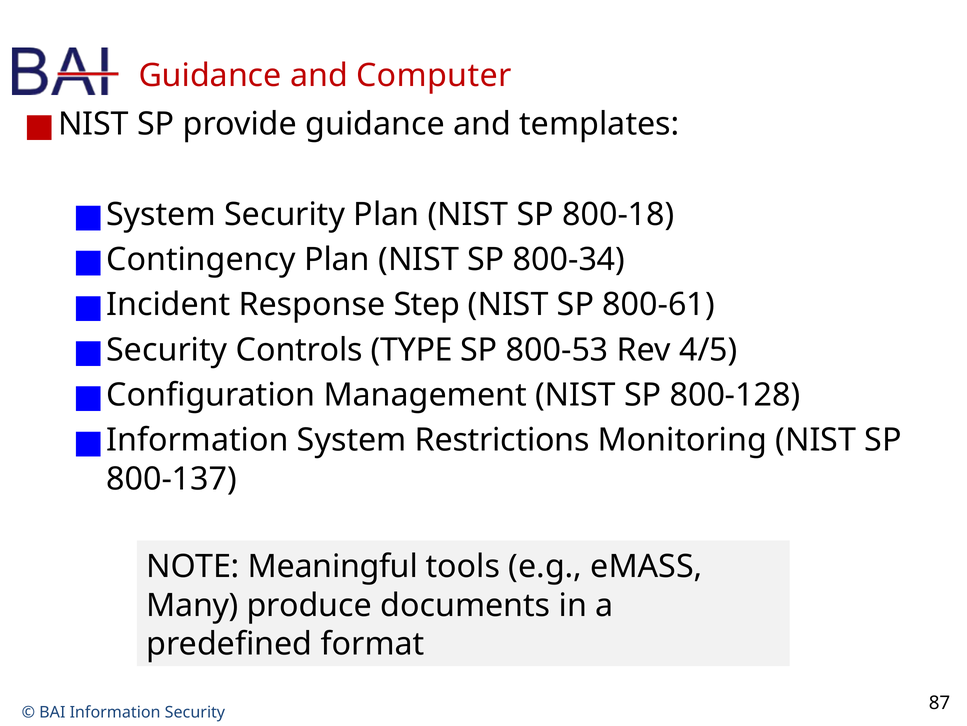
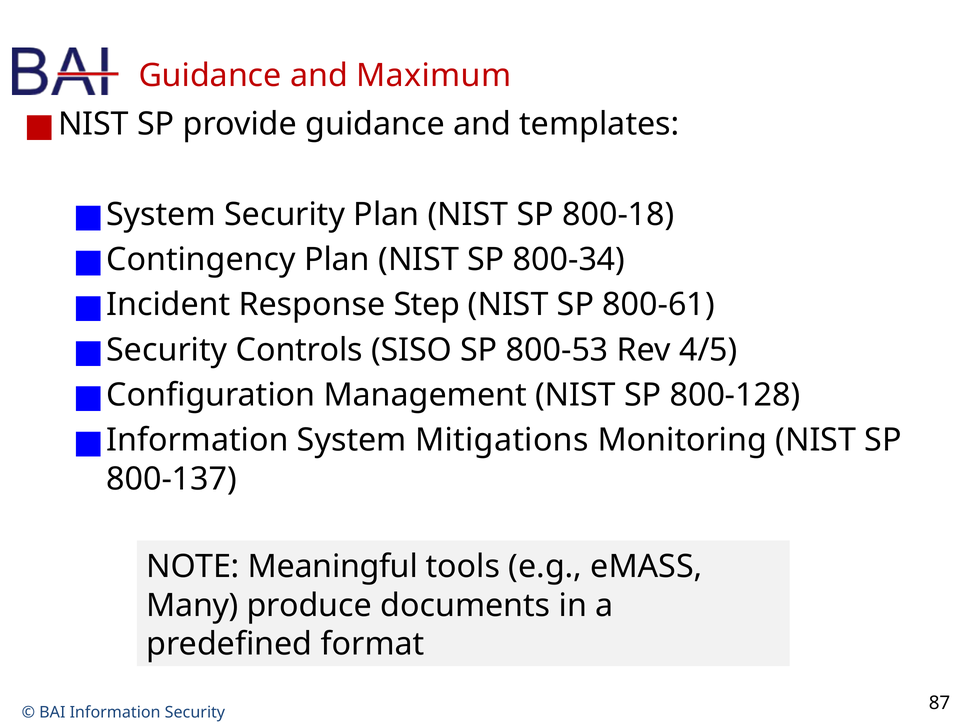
Computer: Computer -> Maximum
TYPE: TYPE -> SISO
Restrictions: Restrictions -> Mitigations
